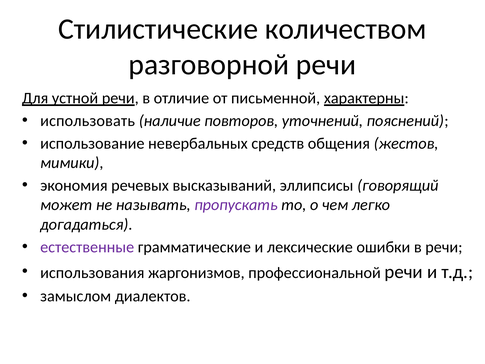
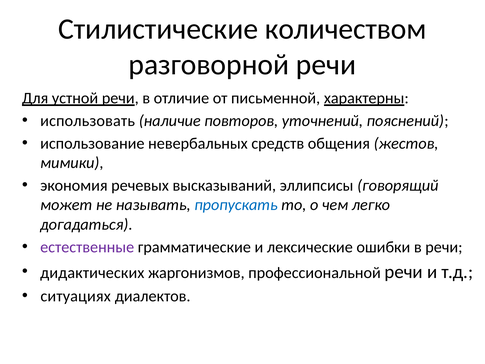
пропускать colour: purple -> blue
использования: использования -> дидактических
замыслом: замыслом -> ситуациях
